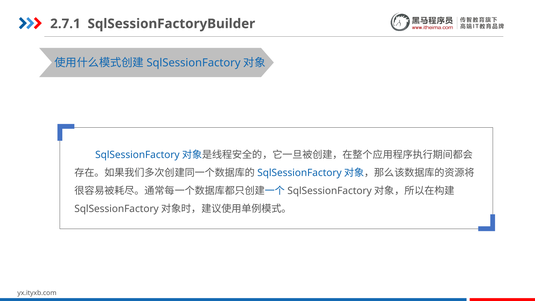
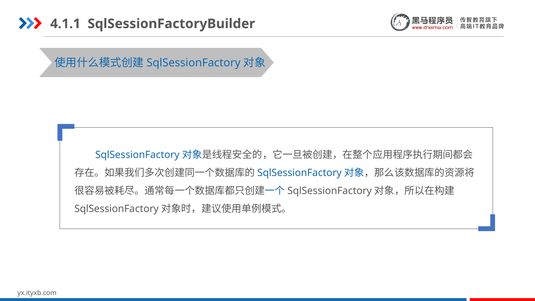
2.7.1: 2.7.1 -> 4.1.1
